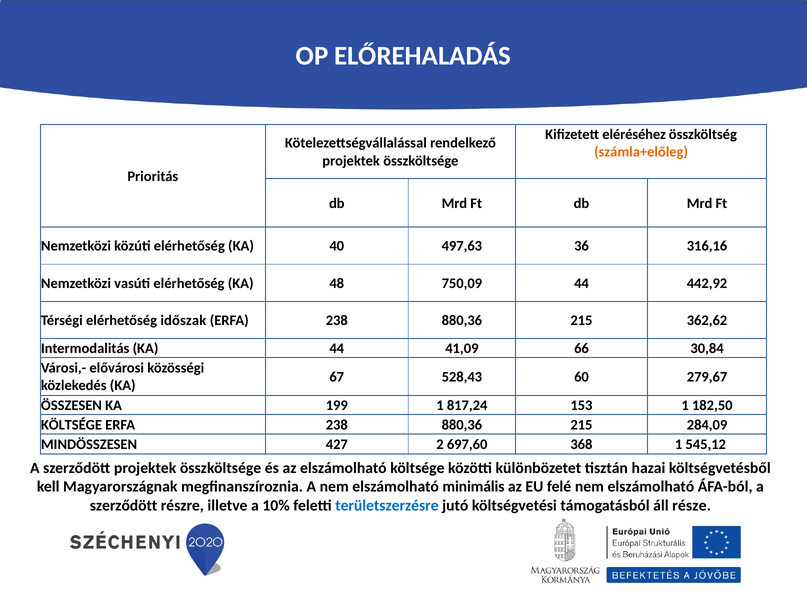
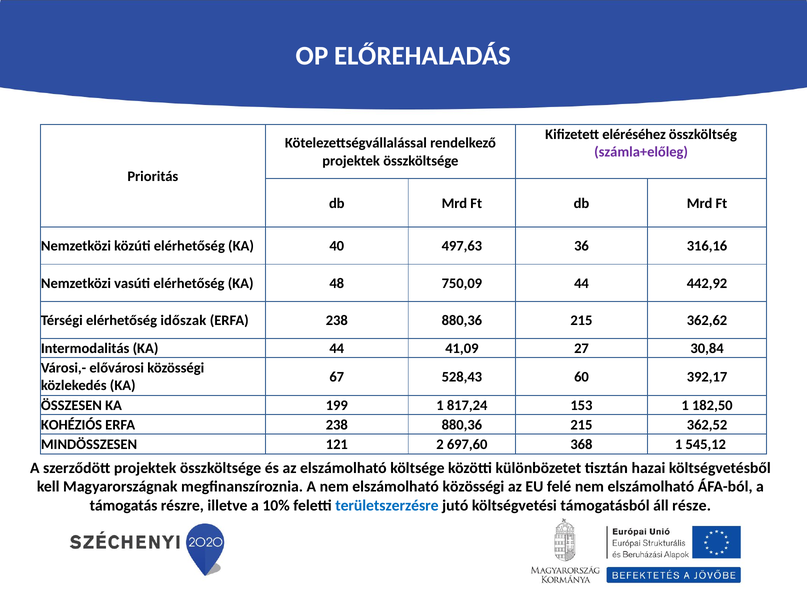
számla+előleg colour: orange -> purple
66: 66 -> 27
279,67: 279,67 -> 392,17
KÖLTSÉGE at (71, 425): KÖLTSÉGE -> KOHÉZIÓS
284,09: 284,09 -> 362,52
427: 427 -> 121
elszámolható minimális: minimális -> közösségi
szerződött at (124, 506): szerződött -> támogatás
